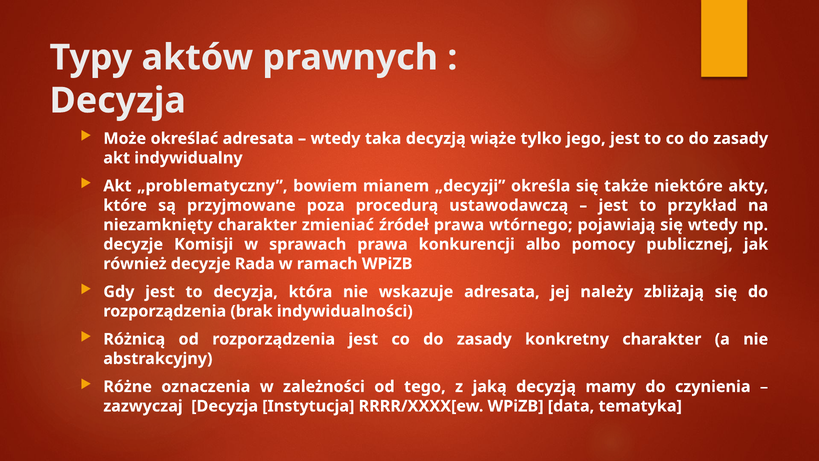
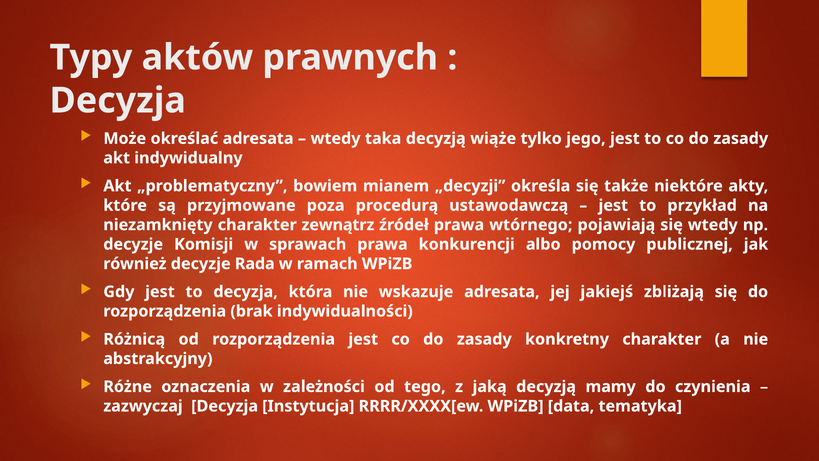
zmieniać: zmieniać -> zewnątrz
należy: należy -> jakiejś
